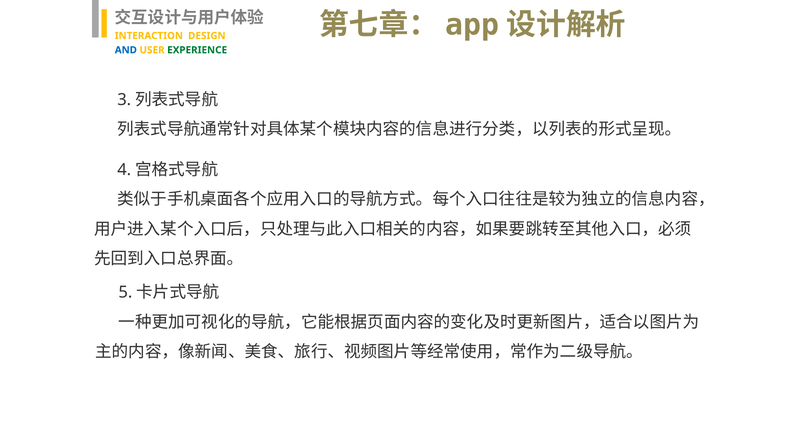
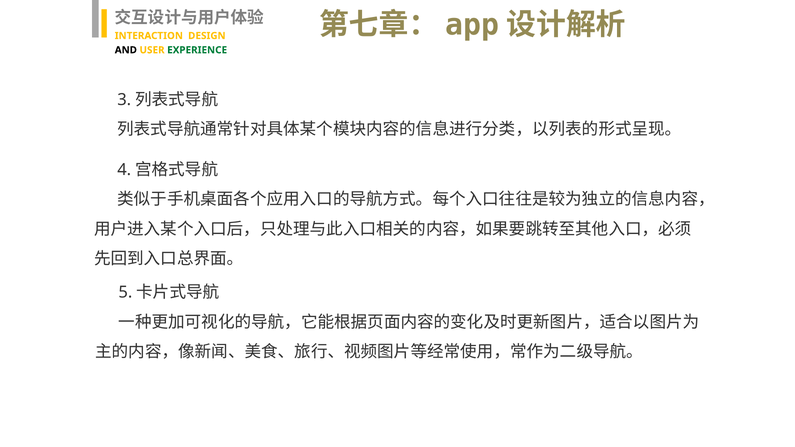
AND colour: blue -> black
